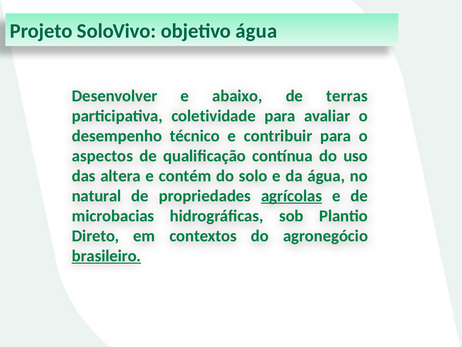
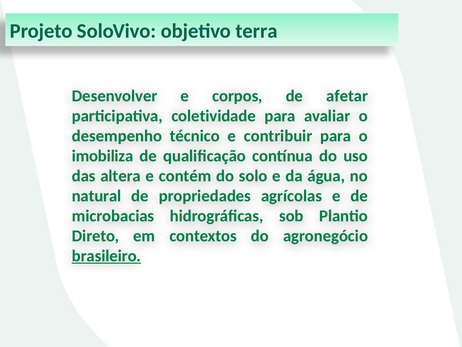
objetivo água: água -> terra
abaixo: abaixo -> corpos
terras: terras -> afetar
aspectos: aspectos -> imobiliza
agrícolas underline: present -> none
